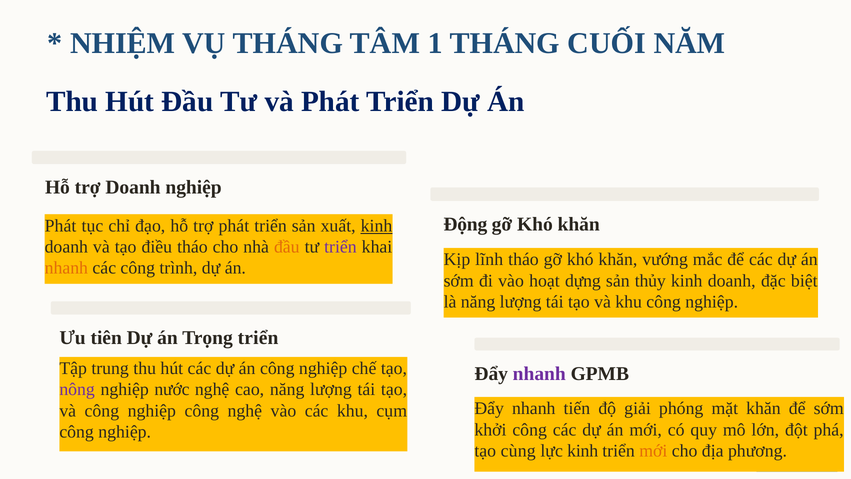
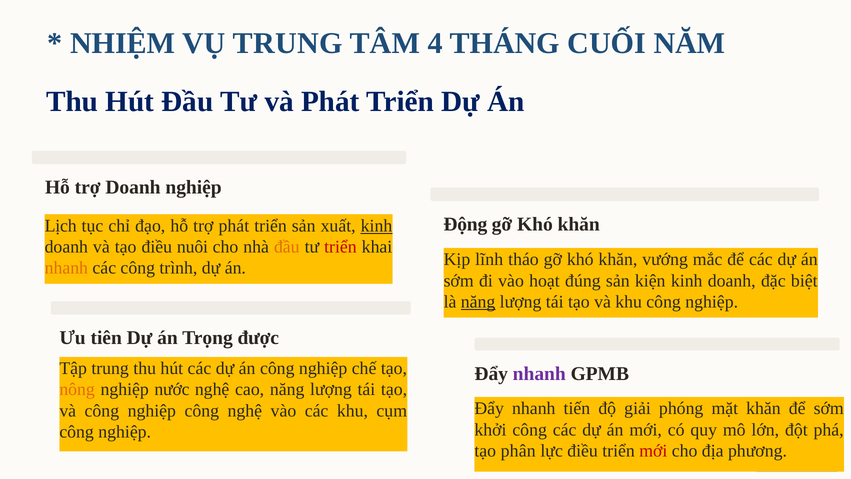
VỤ THÁNG: THÁNG -> TRUNG
1: 1 -> 4
Phát at (61, 226): Phát -> Lịch
điều tháo: tháo -> nuôi
triển at (340, 247) colour: purple -> red
dựng: dựng -> đúng
thủy: thủy -> kiện
năng at (478, 302) underline: none -> present
Trọng triển: triển -> được
nông colour: purple -> orange
cùng: cùng -> phân
lực kinh: kinh -> điều
mới at (653, 450) colour: orange -> red
